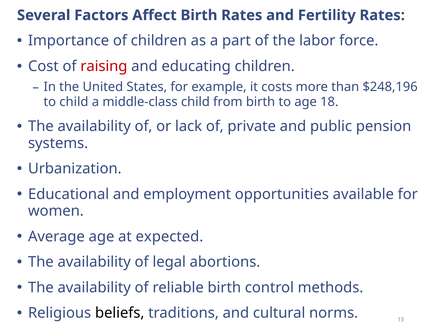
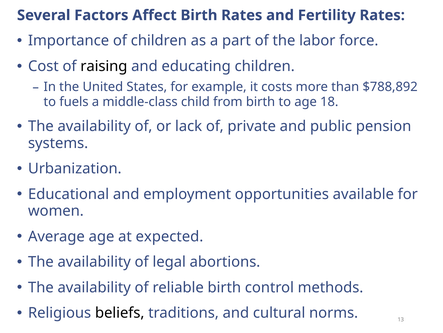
raising colour: red -> black
$248,196: $248,196 -> $788,892
to child: child -> fuels
